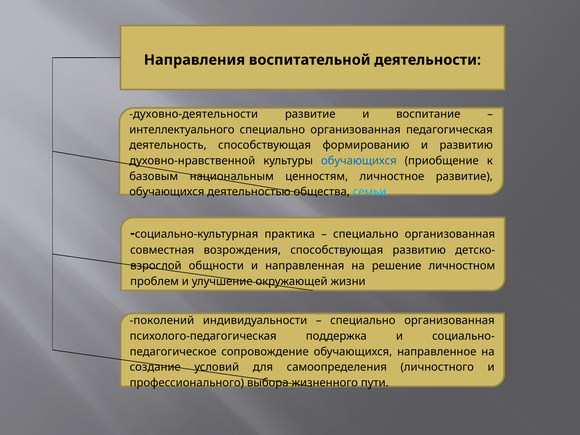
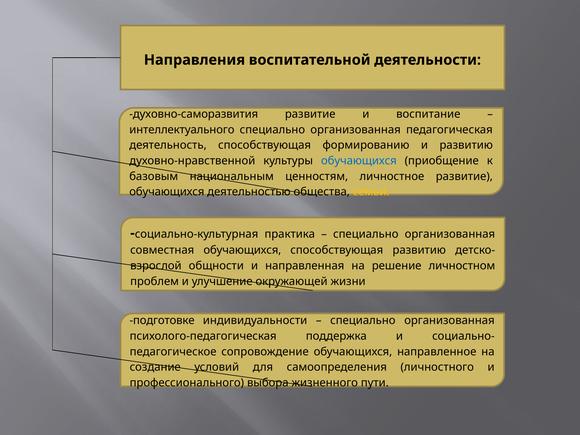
духовно-деятельности: духовно-деятельности -> духовно-саморазвития
семьи colour: light blue -> yellow
совместная возрождения: возрождения -> обучающихся
поколений: поколений -> подготовке
